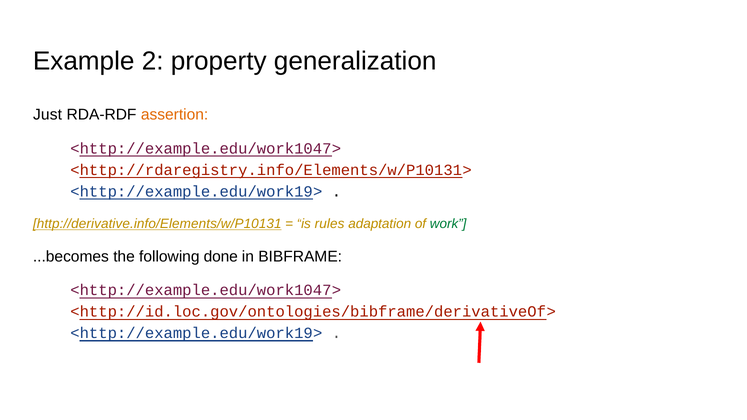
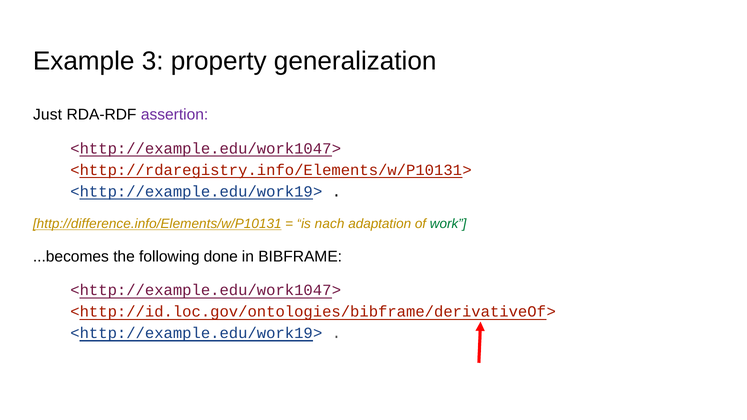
2: 2 -> 3
assertion colour: orange -> purple
http://derivative.info/Elements/w/P10131: http://derivative.info/Elements/w/P10131 -> http://difference.info/Elements/w/P10131
rules: rules -> nach
